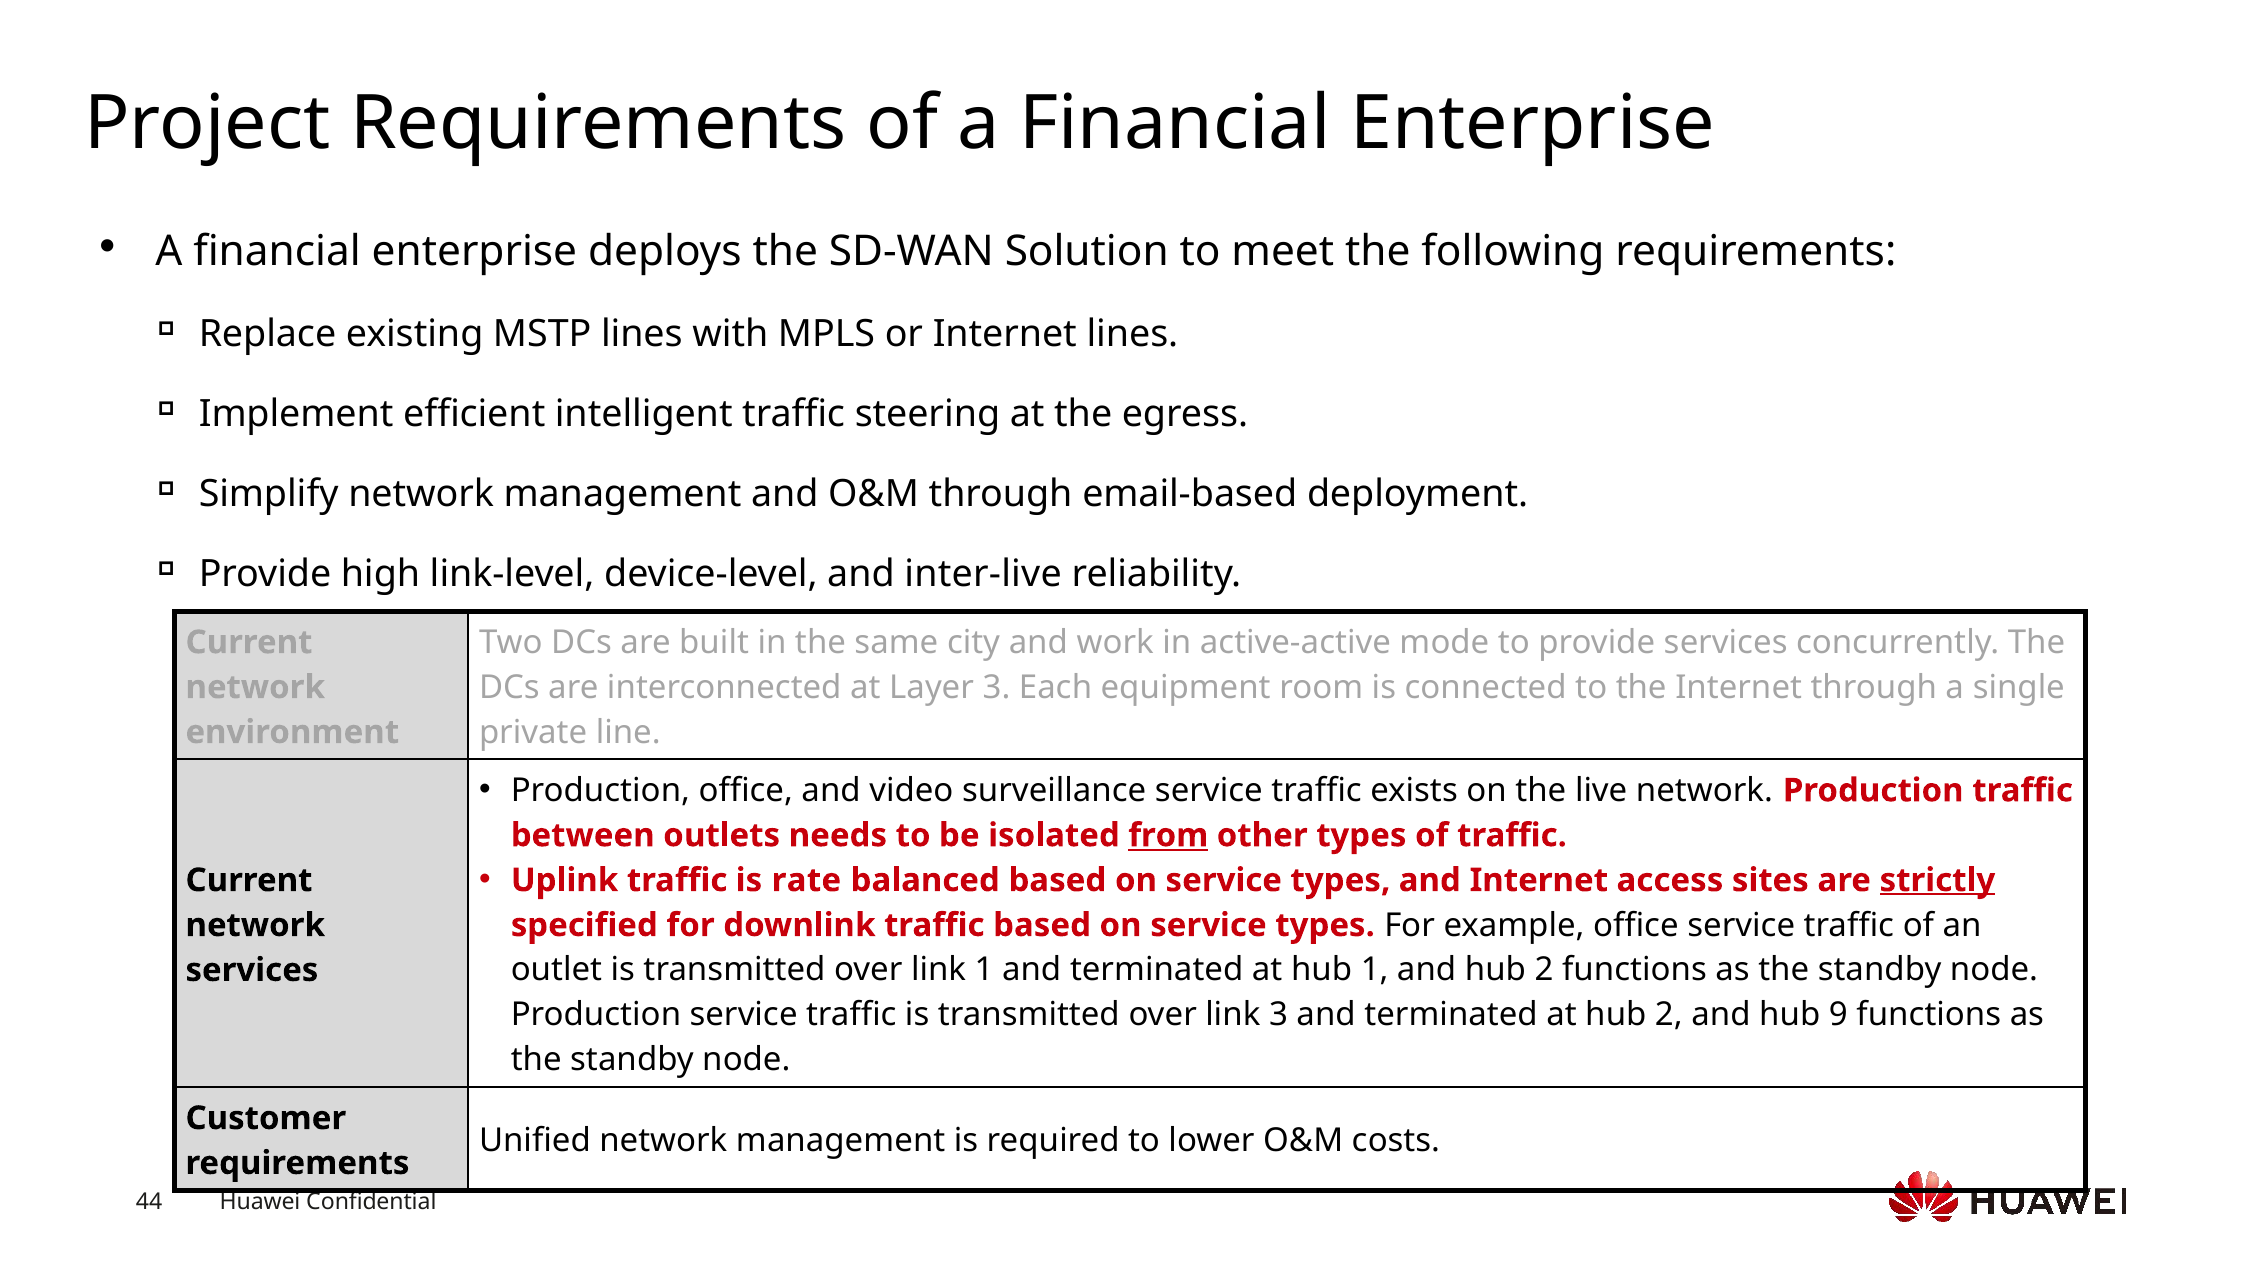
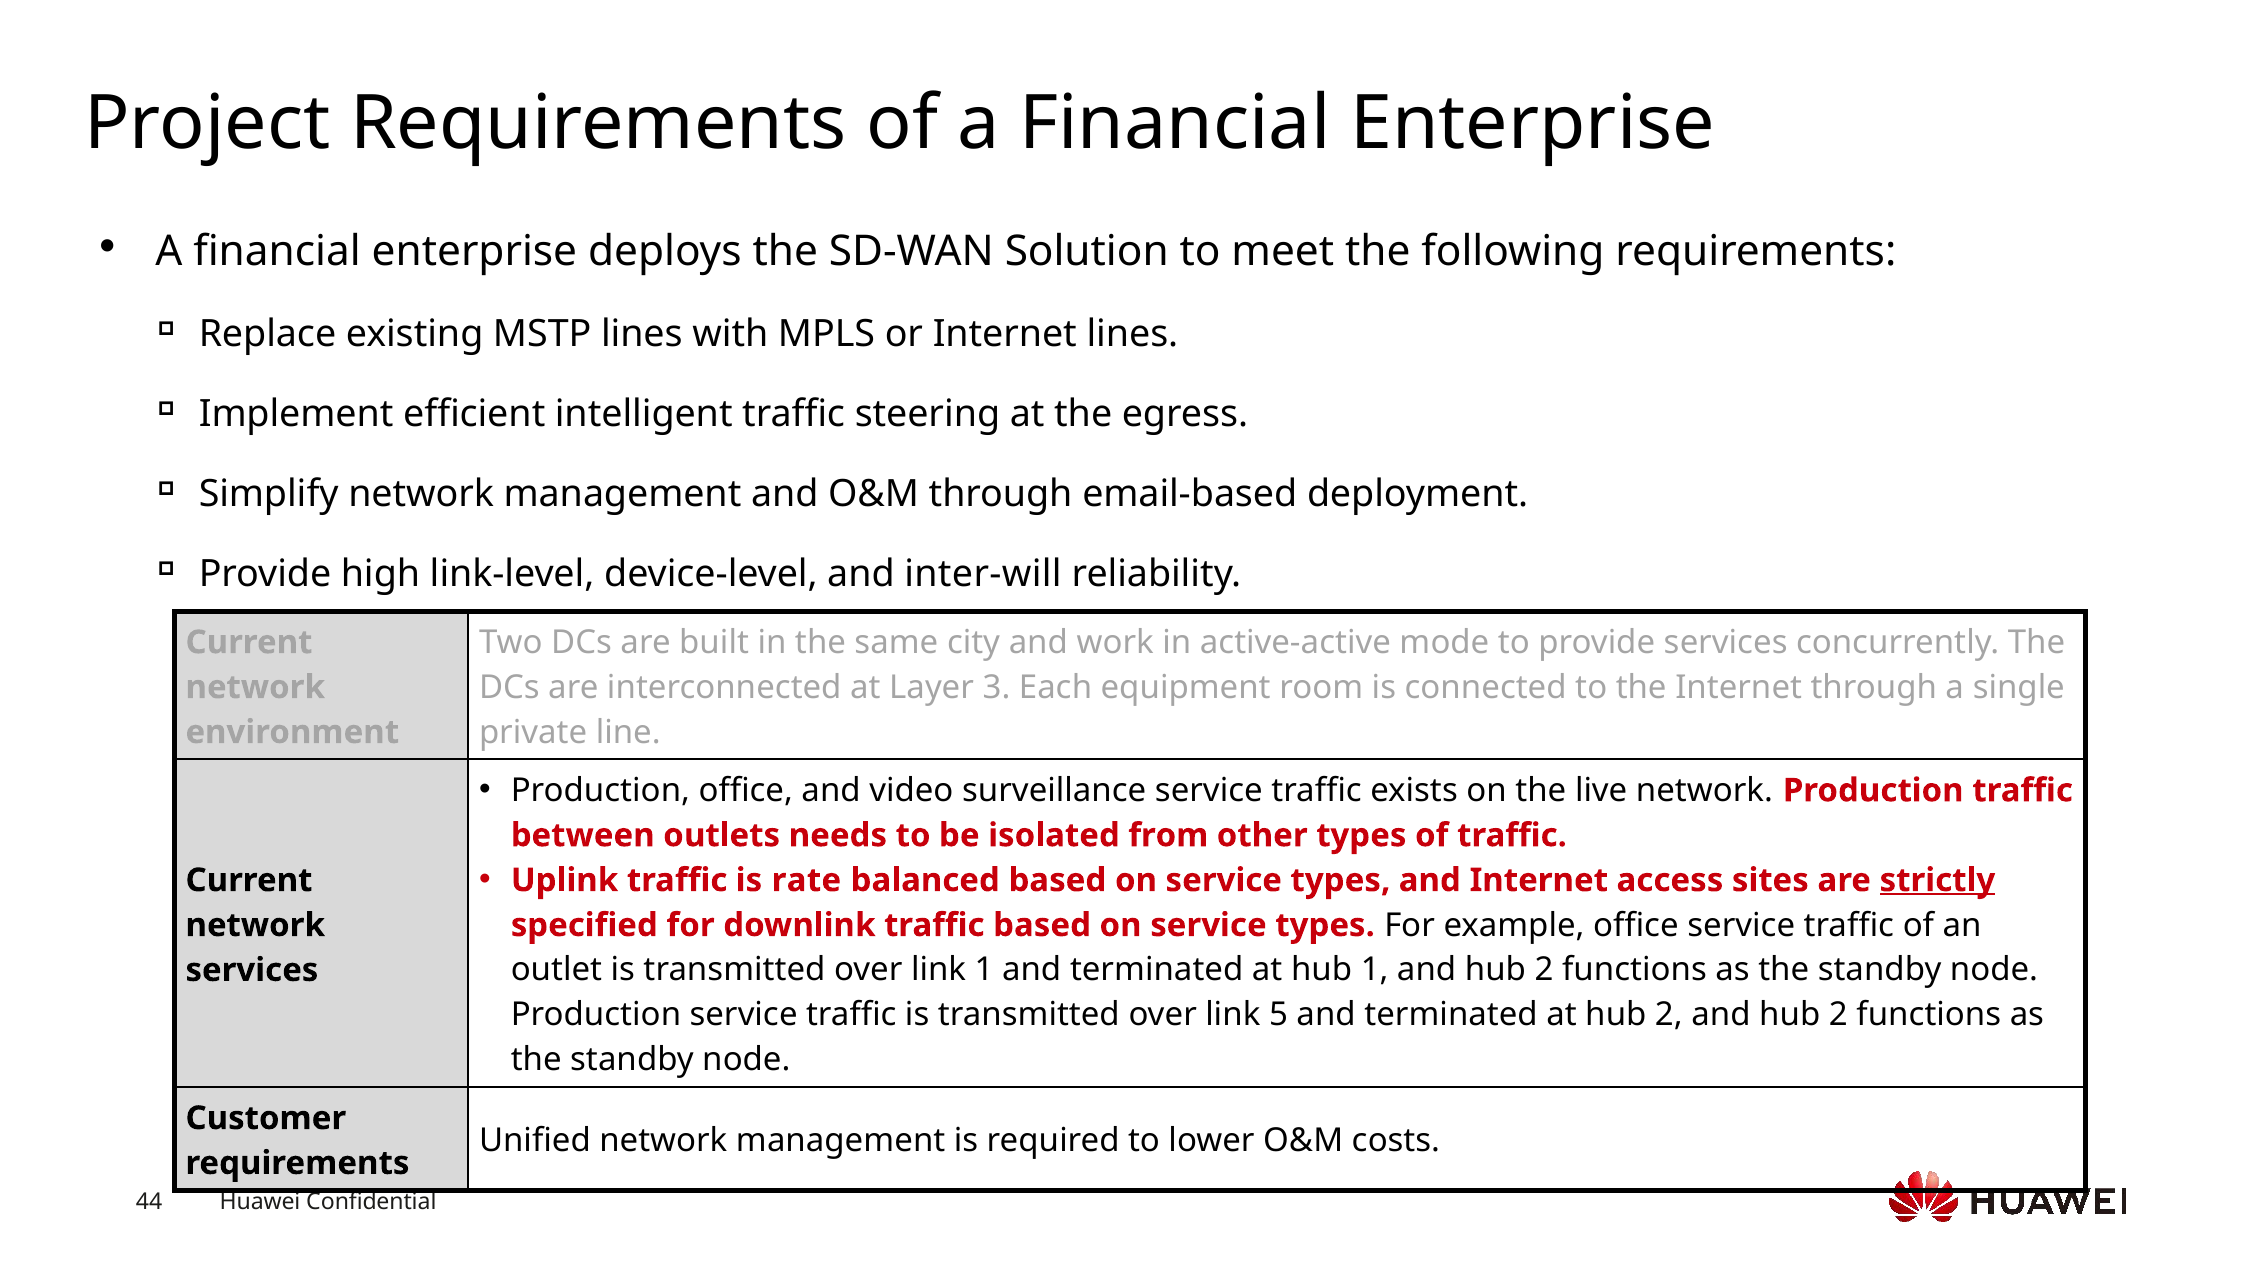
inter-live: inter-live -> inter-will
from underline: present -> none
link 3: 3 -> 5
2 and hub 9: 9 -> 2
